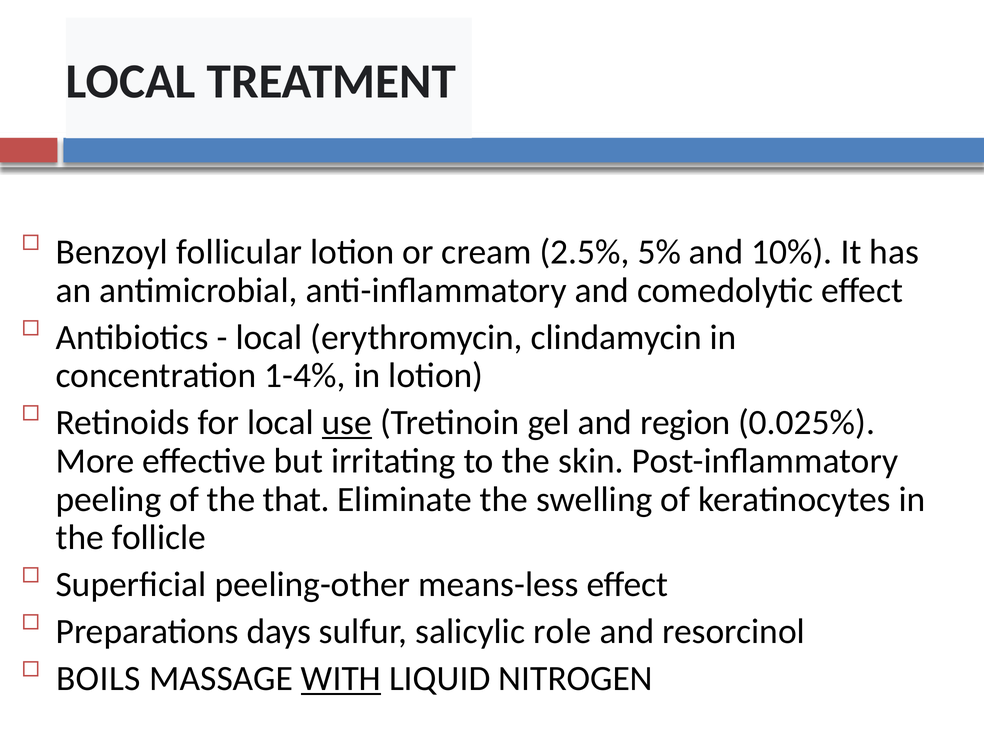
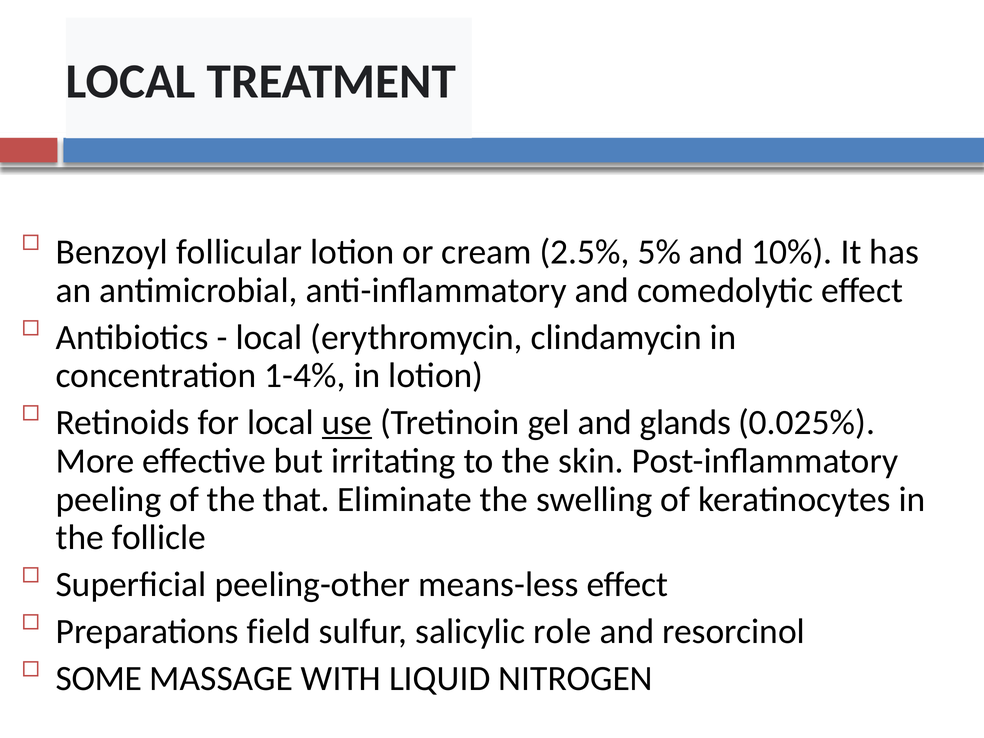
region: region -> glands
days: days -> field
BOILS: BOILS -> SOME
WITH underline: present -> none
